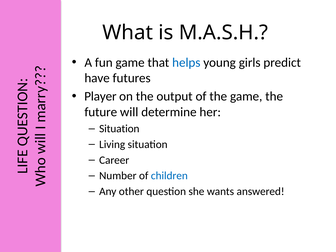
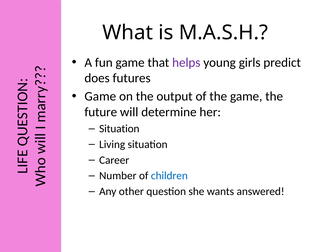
helps colour: blue -> purple
have: have -> does
Player at (100, 96): Player -> Game
